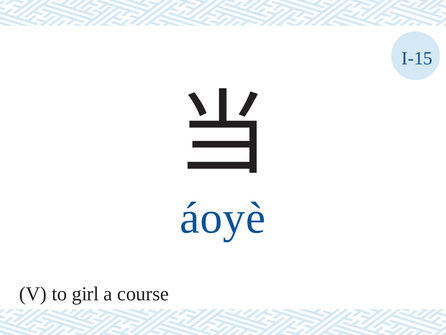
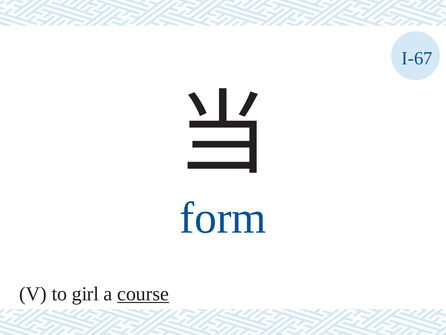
I-15: I-15 -> I-67
áoyè: áoyè -> form
course underline: none -> present
